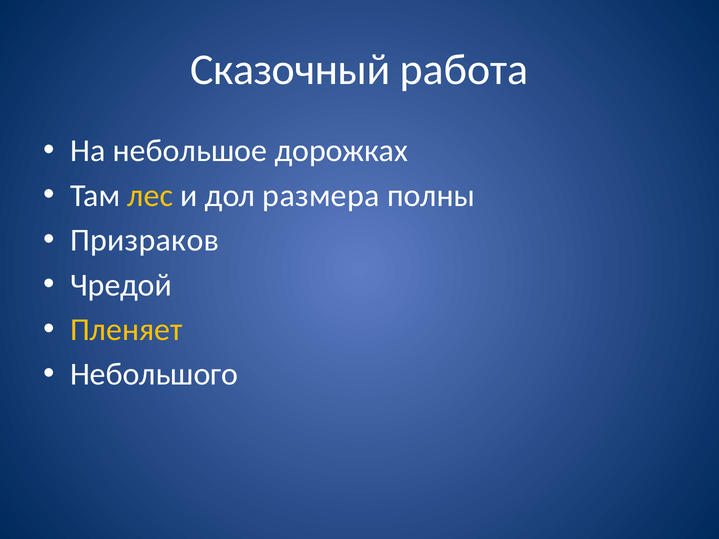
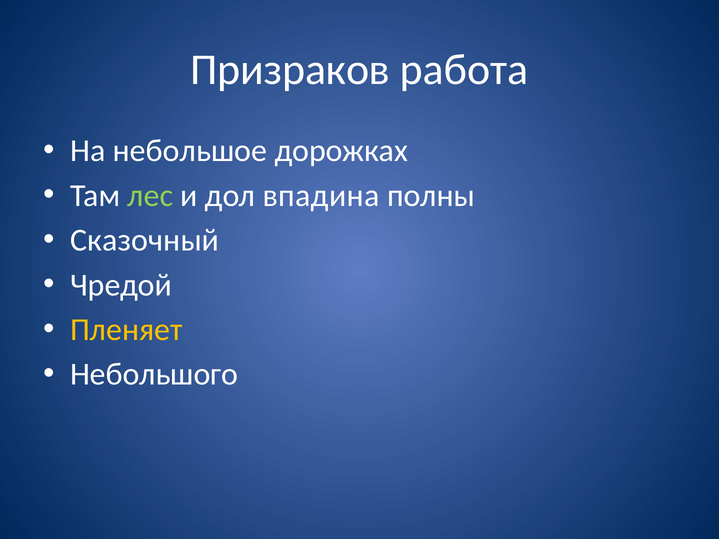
Сказочный: Сказочный -> Призраков
лес colour: yellow -> light green
размера: размера -> впадина
Призраков: Призраков -> Сказочный
